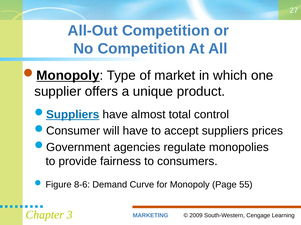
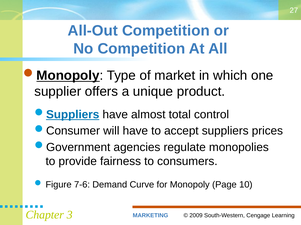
8-6: 8-6 -> 7-6
55: 55 -> 10
